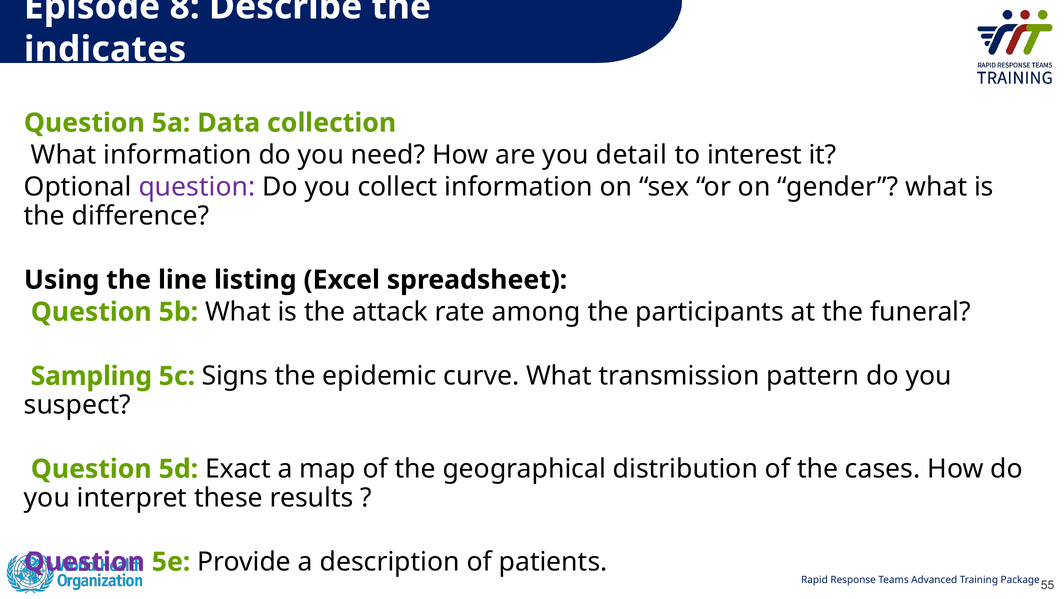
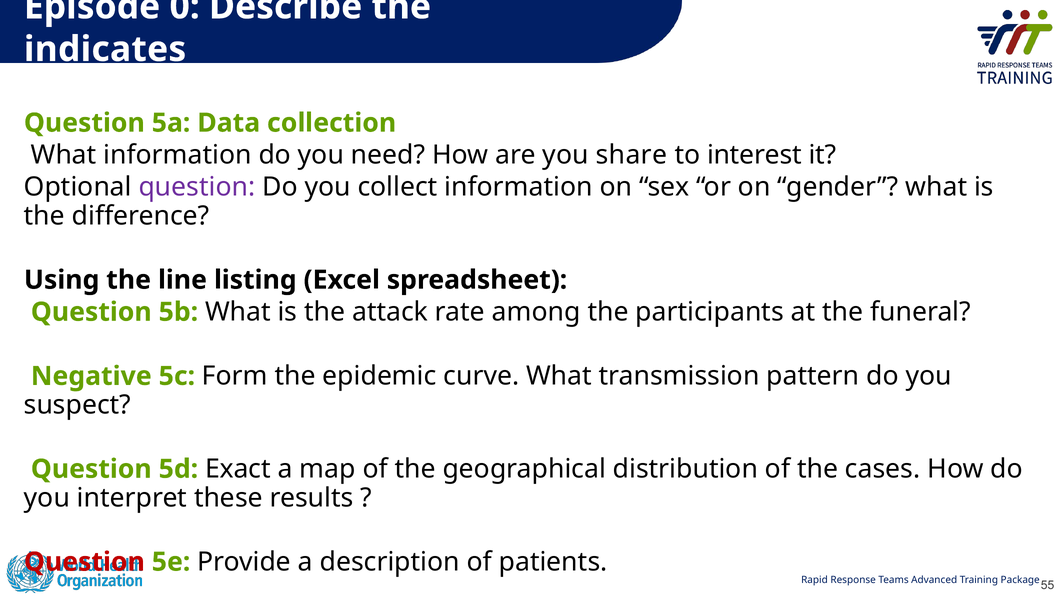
8: 8 -> 0
detail: detail -> share
Sampling: Sampling -> Negative
Signs: Signs -> Form
Question at (84, 561) colour: purple -> red
